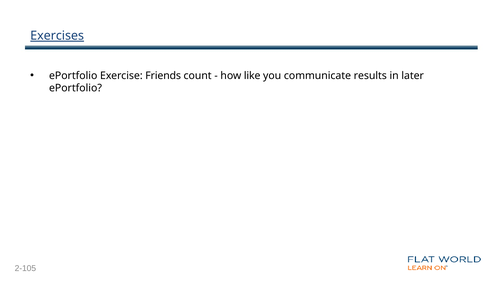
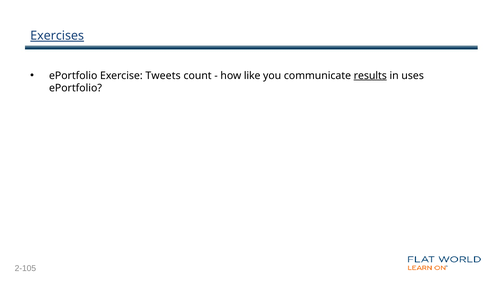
Friends: Friends -> Tweets
results underline: none -> present
later: later -> uses
